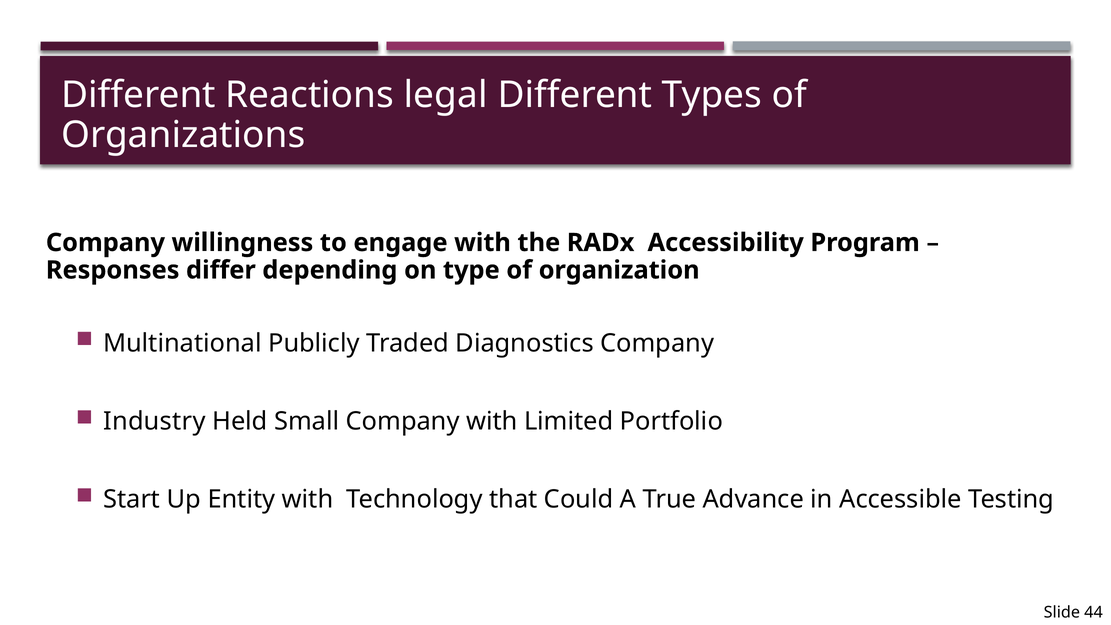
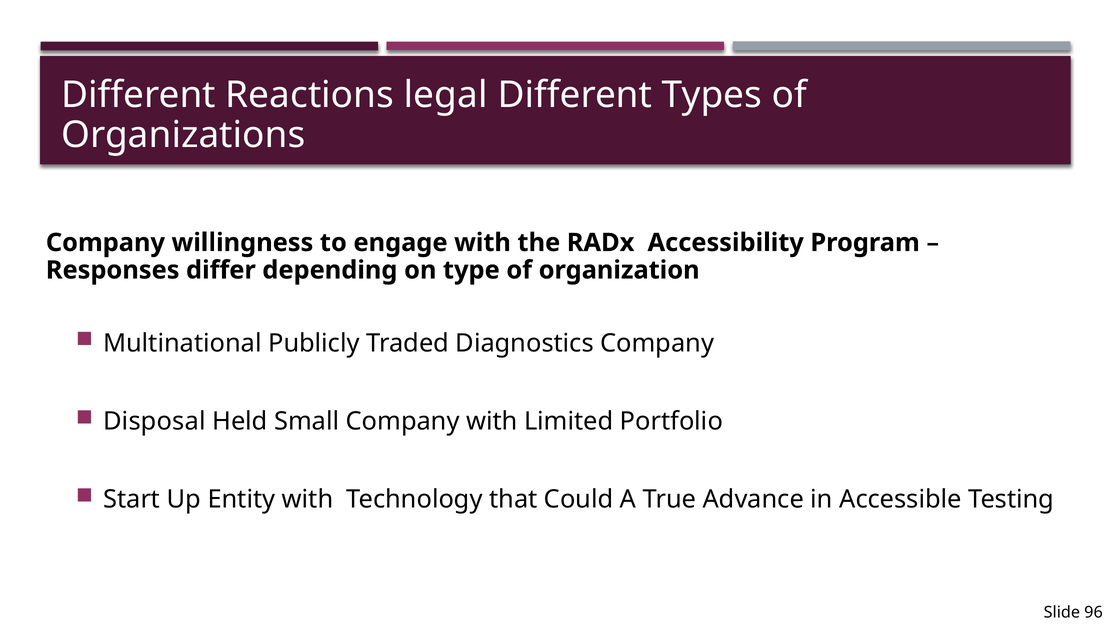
Industry: Industry -> Disposal
44: 44 -> 96
